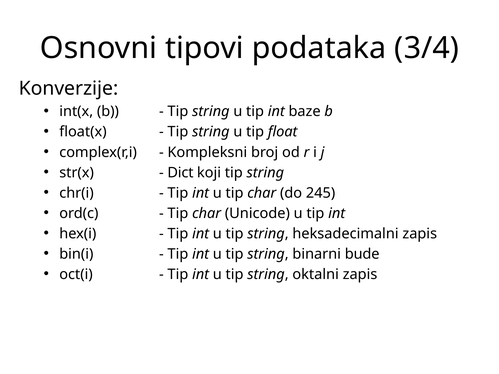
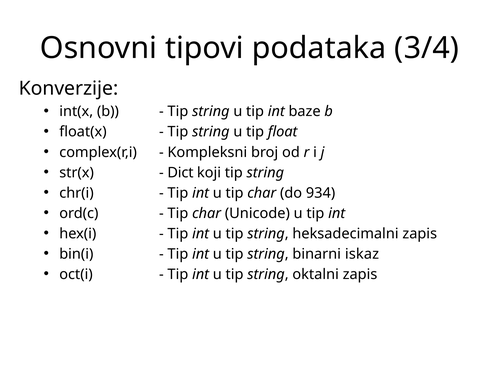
245: 245 -> 934
bude: bude -> iskaz
